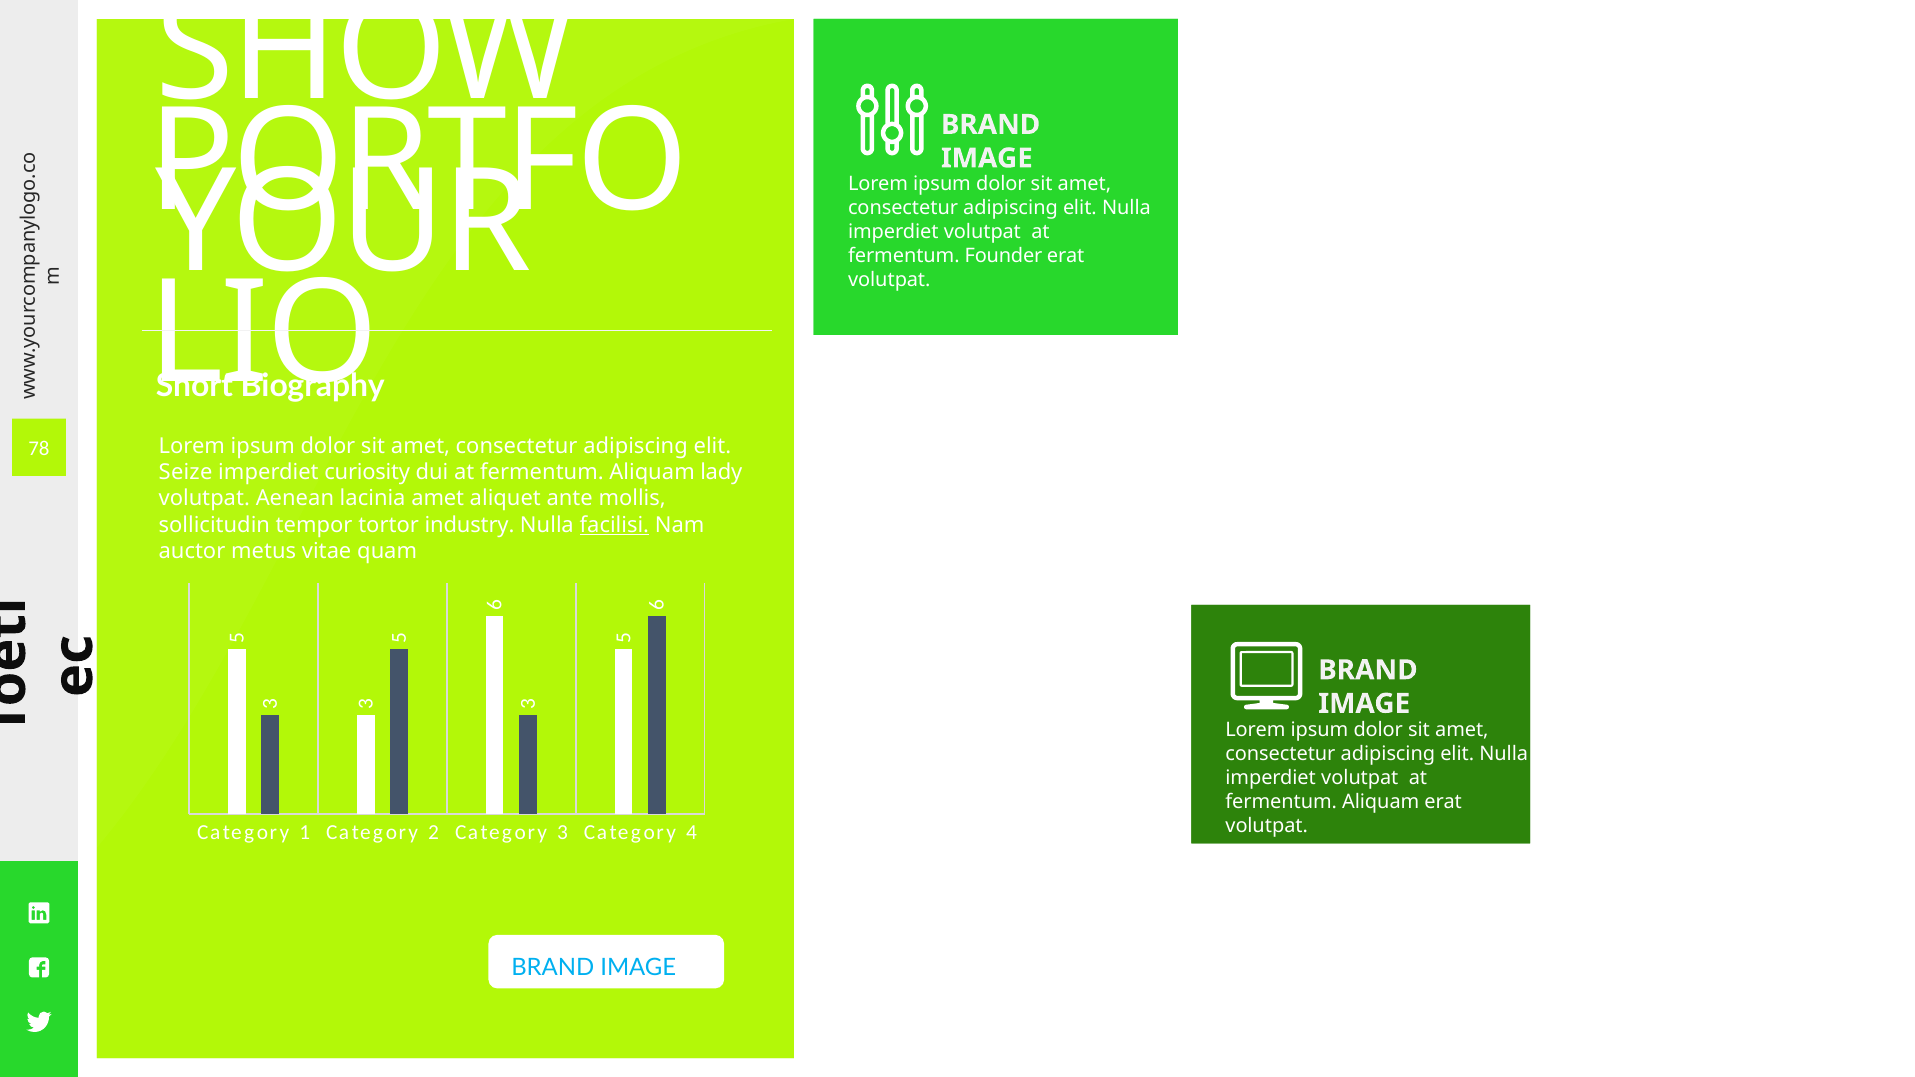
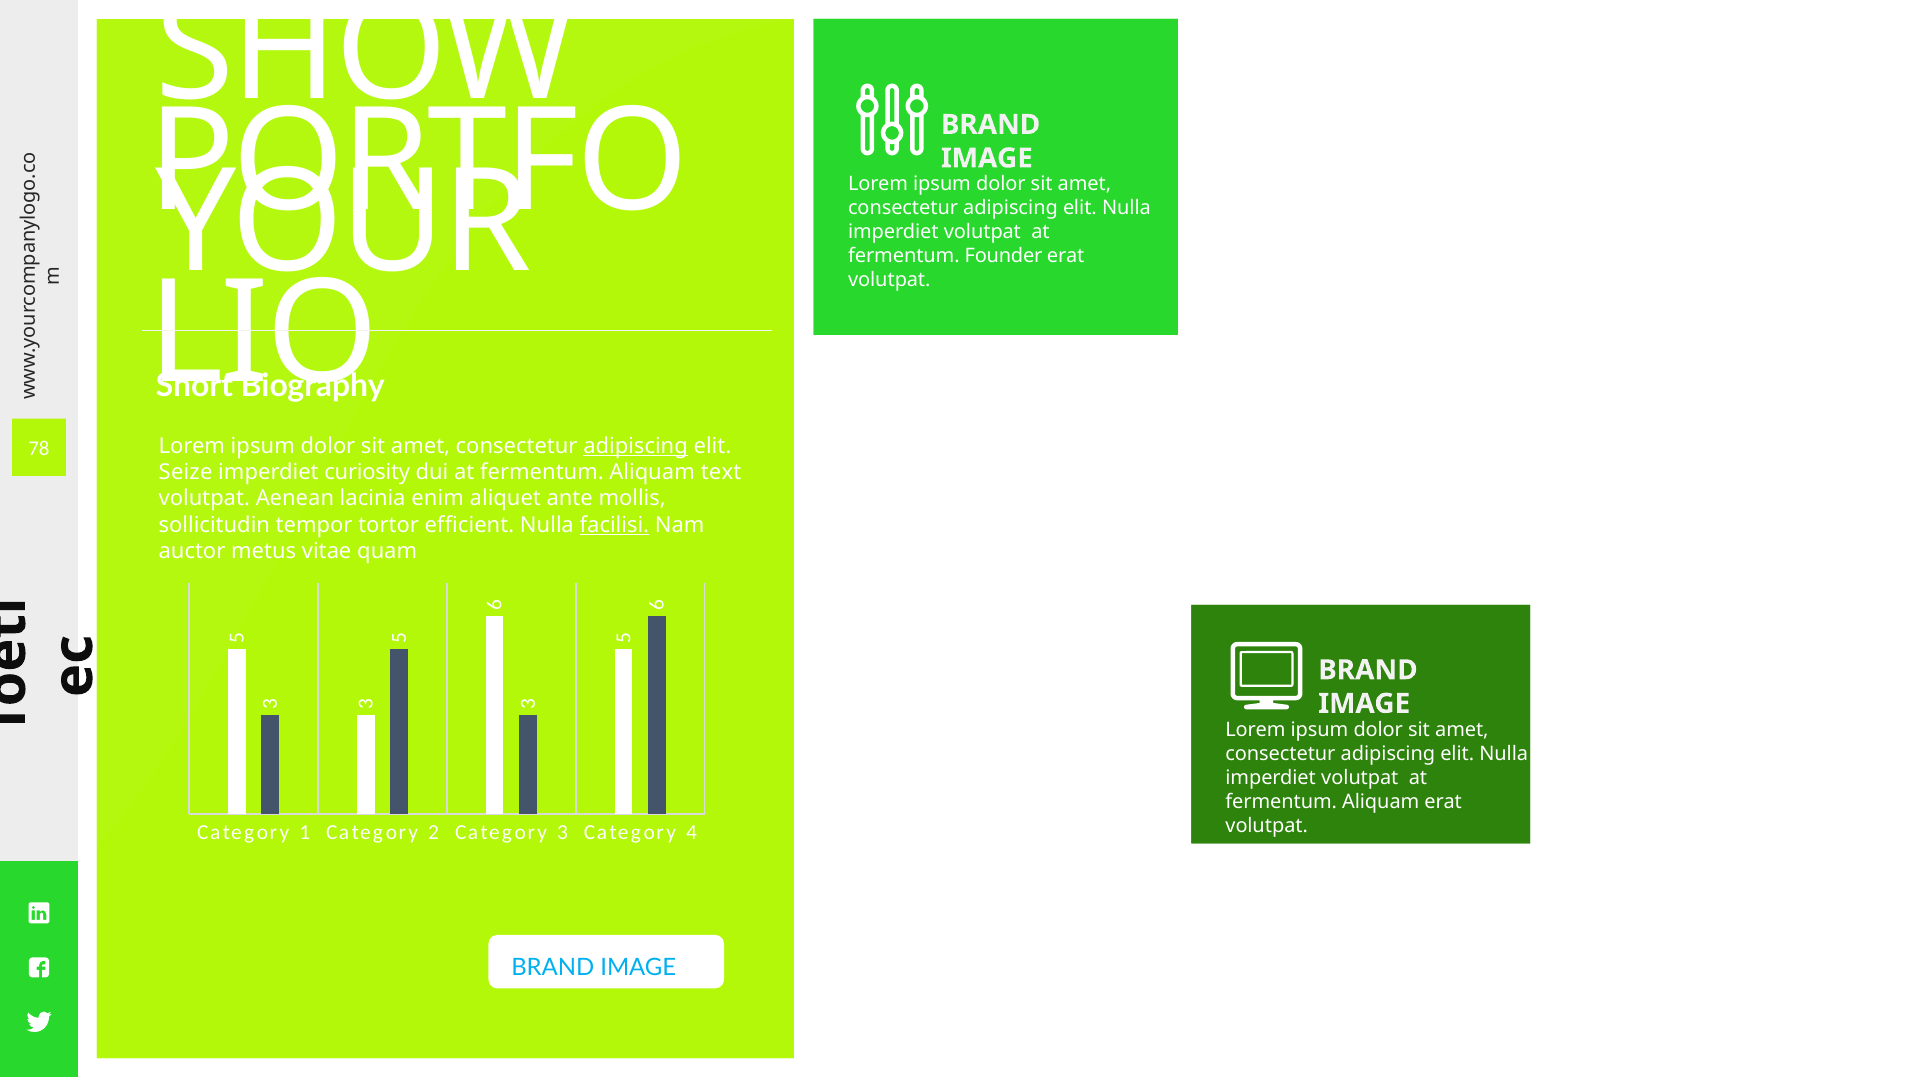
adipiscing at (636, 446) underline: none -> present
lady: lady -> text
lacinia amet: amet -> enim
industry: industry -> efficient
